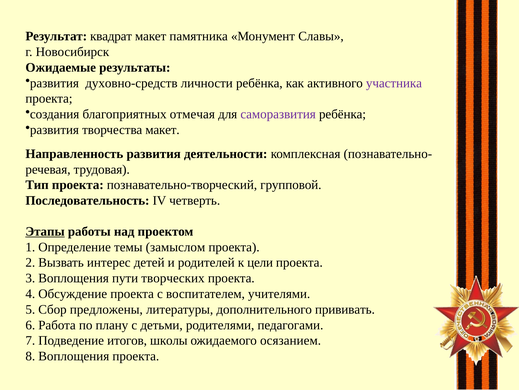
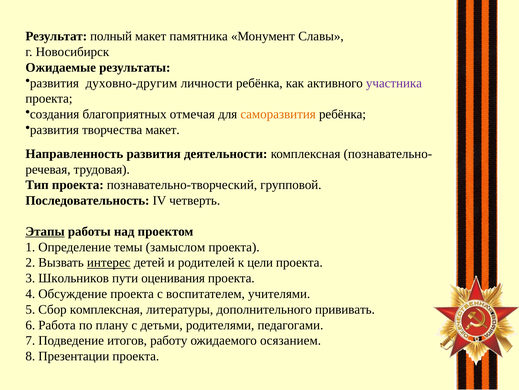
квадрат: квадрат -> полный
духовно-средств: духовно-средств -> духовно-другим
саморазвития colour: purple -> orange
интерес underline: none -> present
Воплощения at (74, 278): Воплощения -> Школьников
творческих: творческих -> оценивания
Сбор предложены: предложены -> комплексная
школы: школы -> работу
Воплощения at (74, 356): Воплощения -> Презентации
